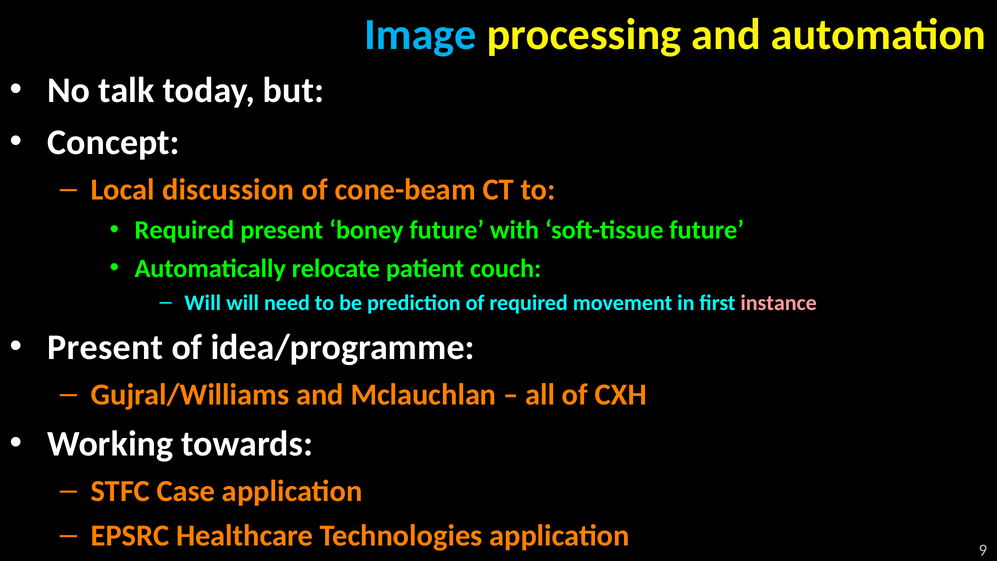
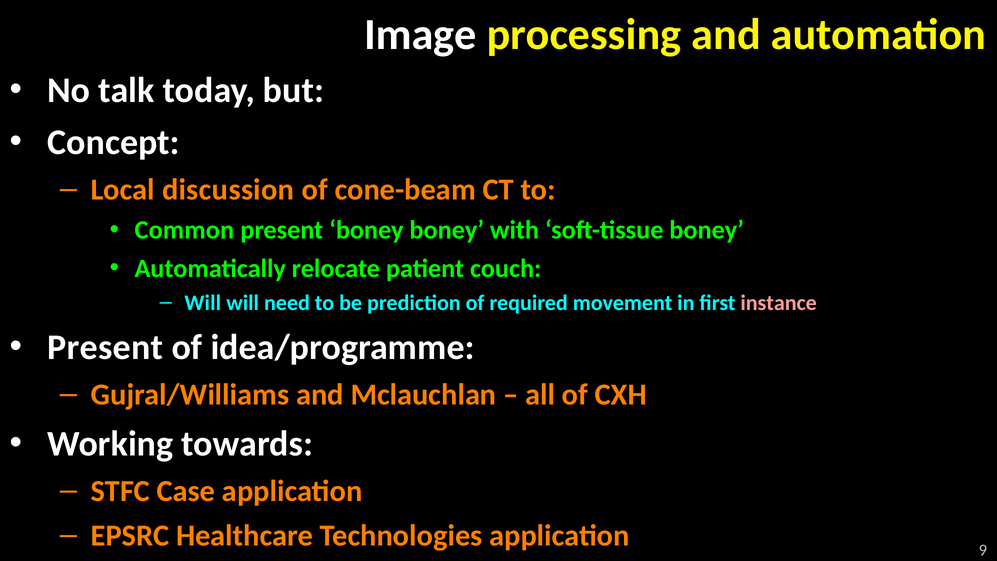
Image colour: light blue -> white
Required at (184, 230): Required -> Common
boney future: future -> boney
soft-tissue future: future -> boney
